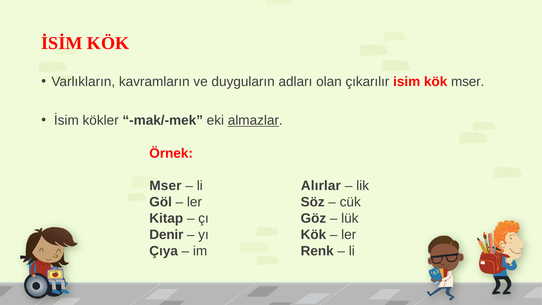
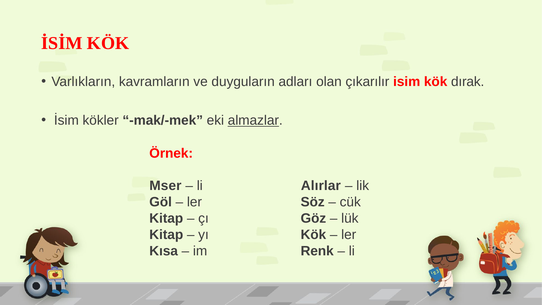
kök mser: mser -> dırak
Denir at (166, 235): Denir -> Kitap
Çıya: Çıya -> Kısa
